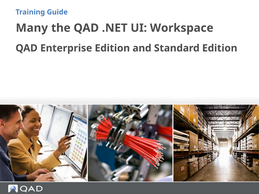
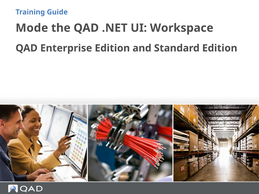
Many: Many -> Mode
